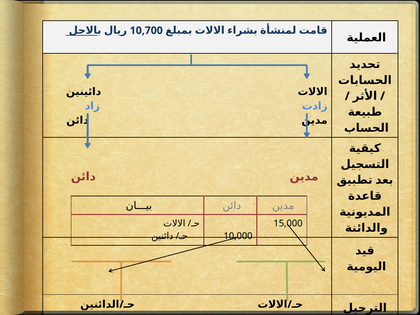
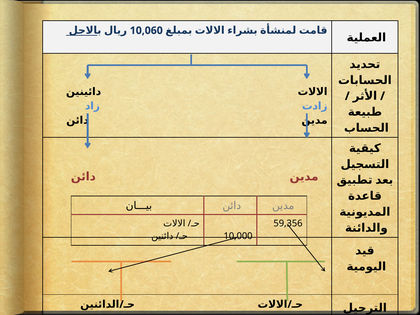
10,700: 10,700 -> 10,060
15,000: 15,000 -> 59,356
